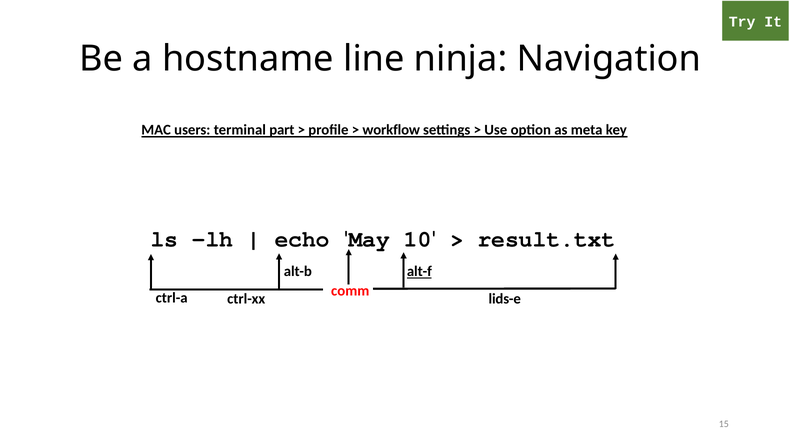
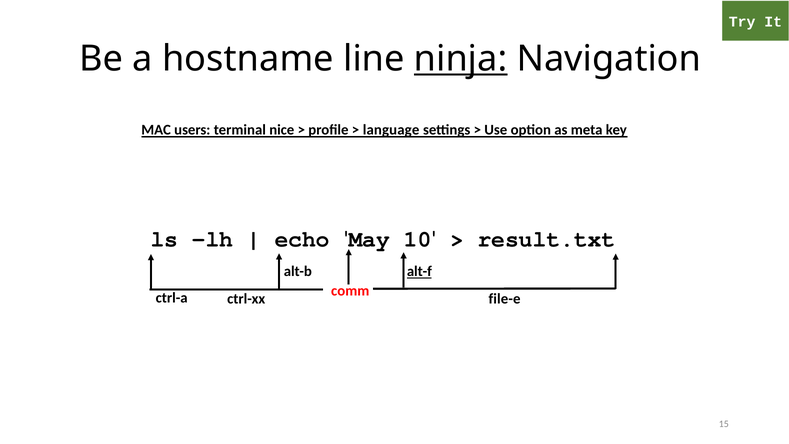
ninja underline: none -> present
part: part -> nice
workflow: workflow -> language
lids-e: lids-e -> file-e
